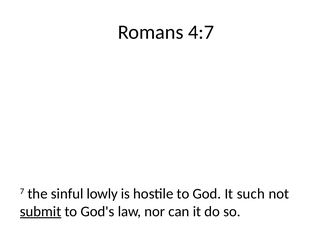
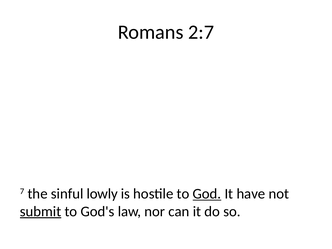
4:7: 4:7 -> 2:7
God underline: none -> present
such: such -> have
